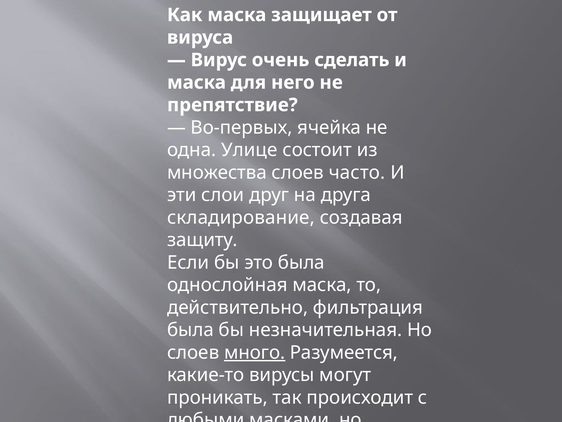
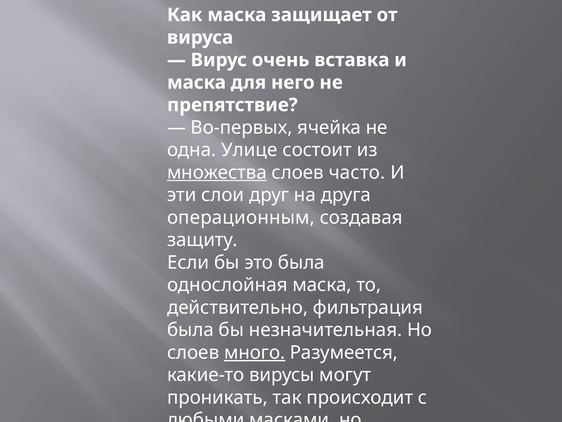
сделать: сделать -> вставка
множества underline: none -> present
складирование: складирование -> операционным
